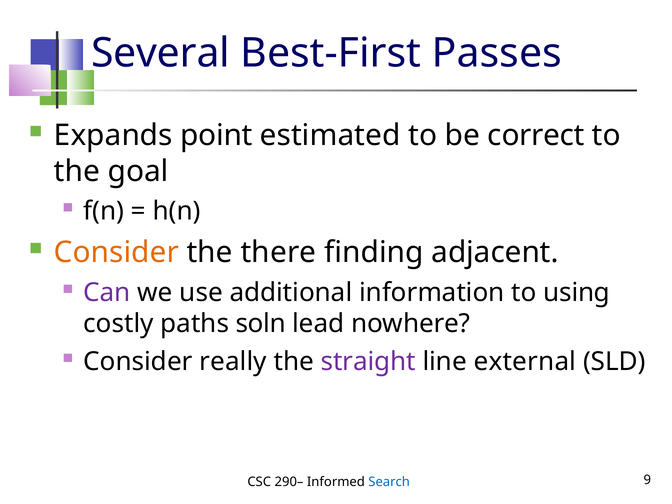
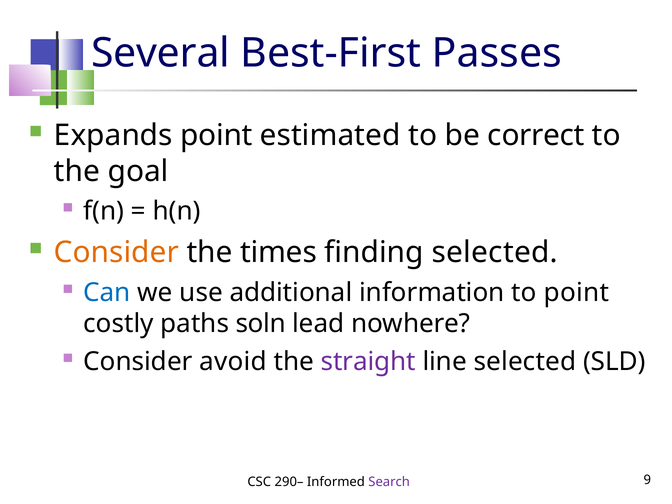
there: there -> times
finding adjacent: adjacent -> selected
Can colour: purple -> blue
to using: using -> point
really: really -> avoid
line external: external -> selected
Search colour: blue -> purple
